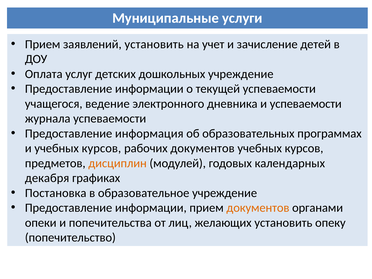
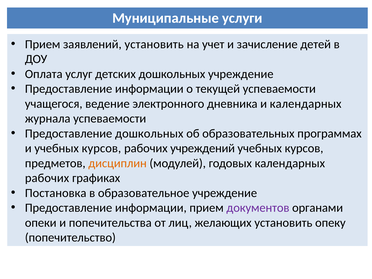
и успеваемости: успеваемости -> календарных
Предоставление информация: информация -> дошкольных
рабочих документов: документов -> учреждений
декабря at (47, 178): декабря -> рабочих
документов at (258, 208) colour: orange -> purple
